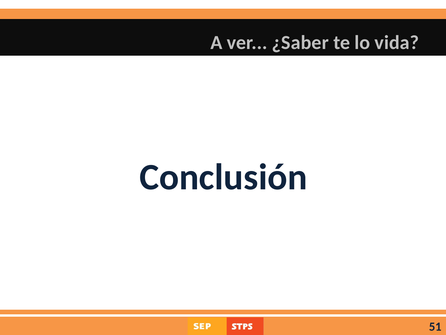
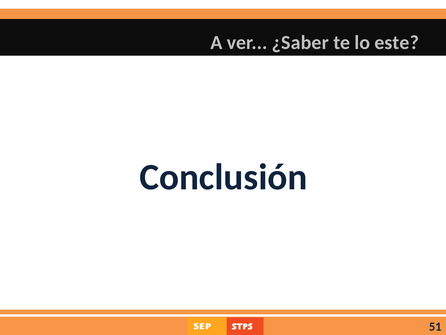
vida: vida -> este
